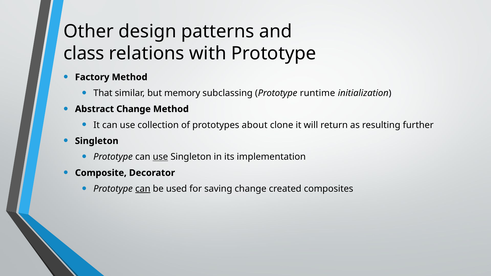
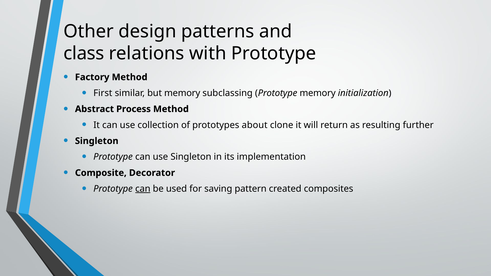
That: That -> First
Prototype runtime: runtime -> memory
Abstract Change: Change -> Process
use at (160, 157) underline: present -> none
saving change: change -> pattern
